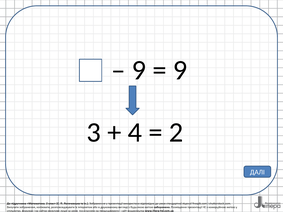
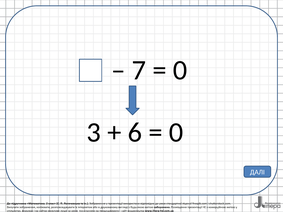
9 at (139, 70): 9 -> 7
9 at (180, 70): 9 -> 0
4: 4 -> 6
2 at (176, 133): 2 -> 0
